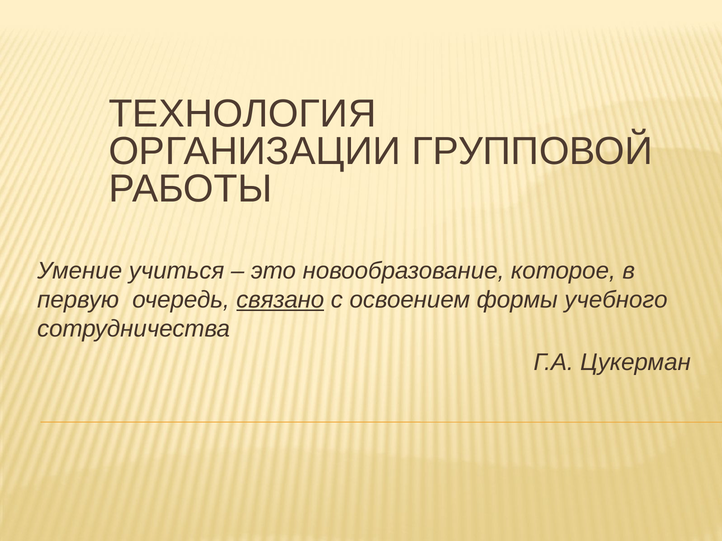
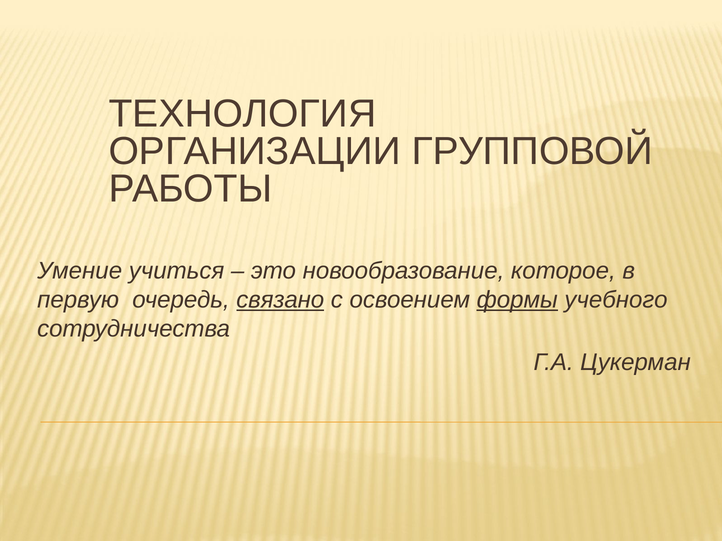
формы underline: none -> present
